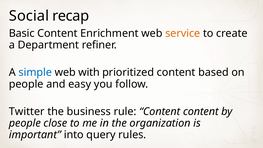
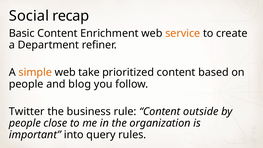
simple colour: blue -> orange
with: with -> take
easy: easy -> blog
Content content: content -> outside
